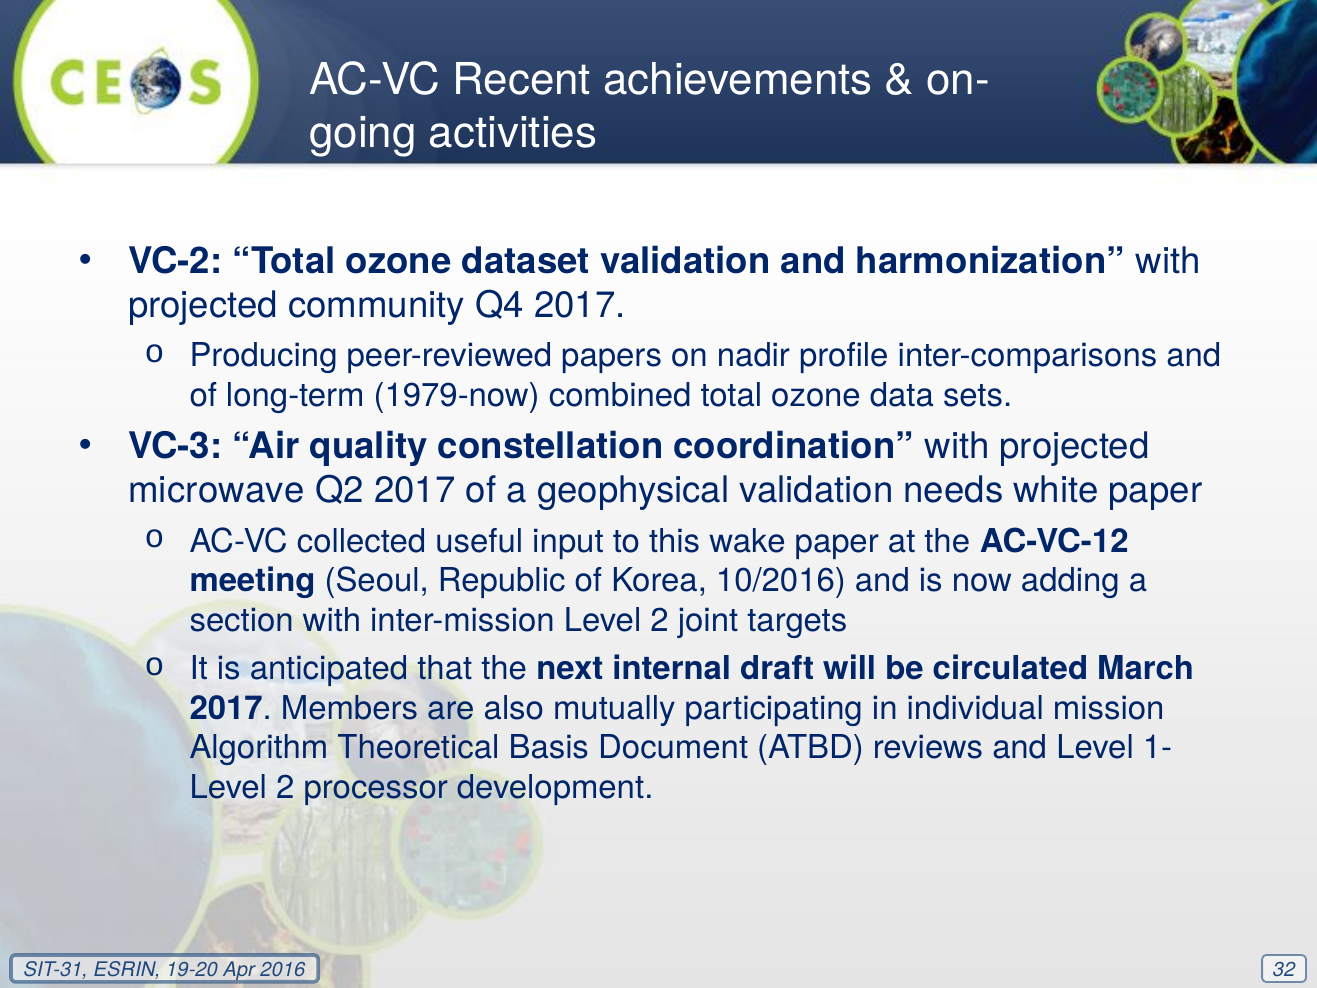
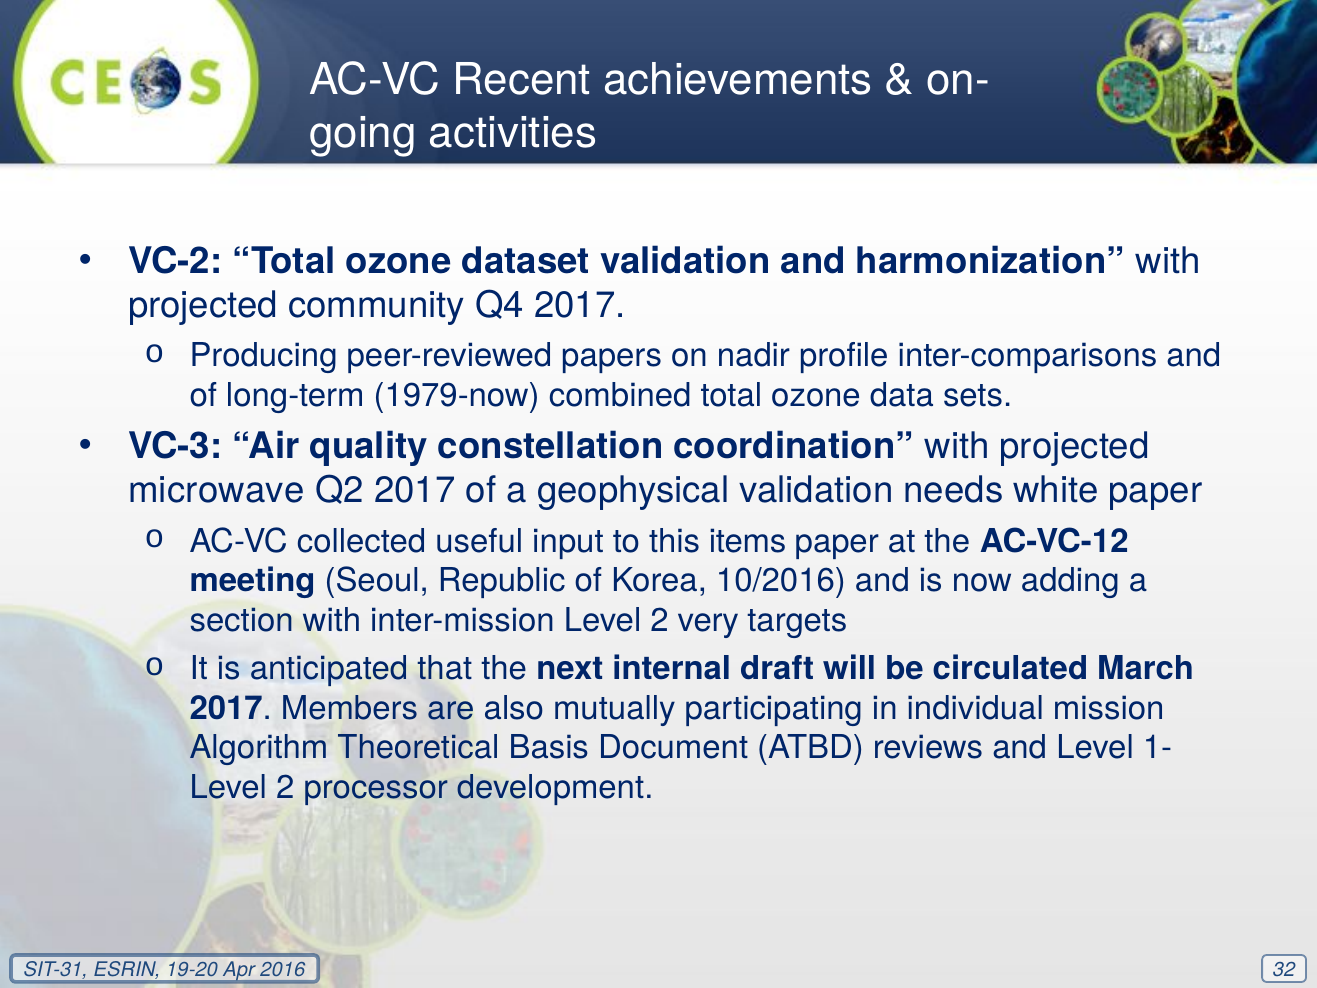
wake: wake -> items
joint: joint -> very
